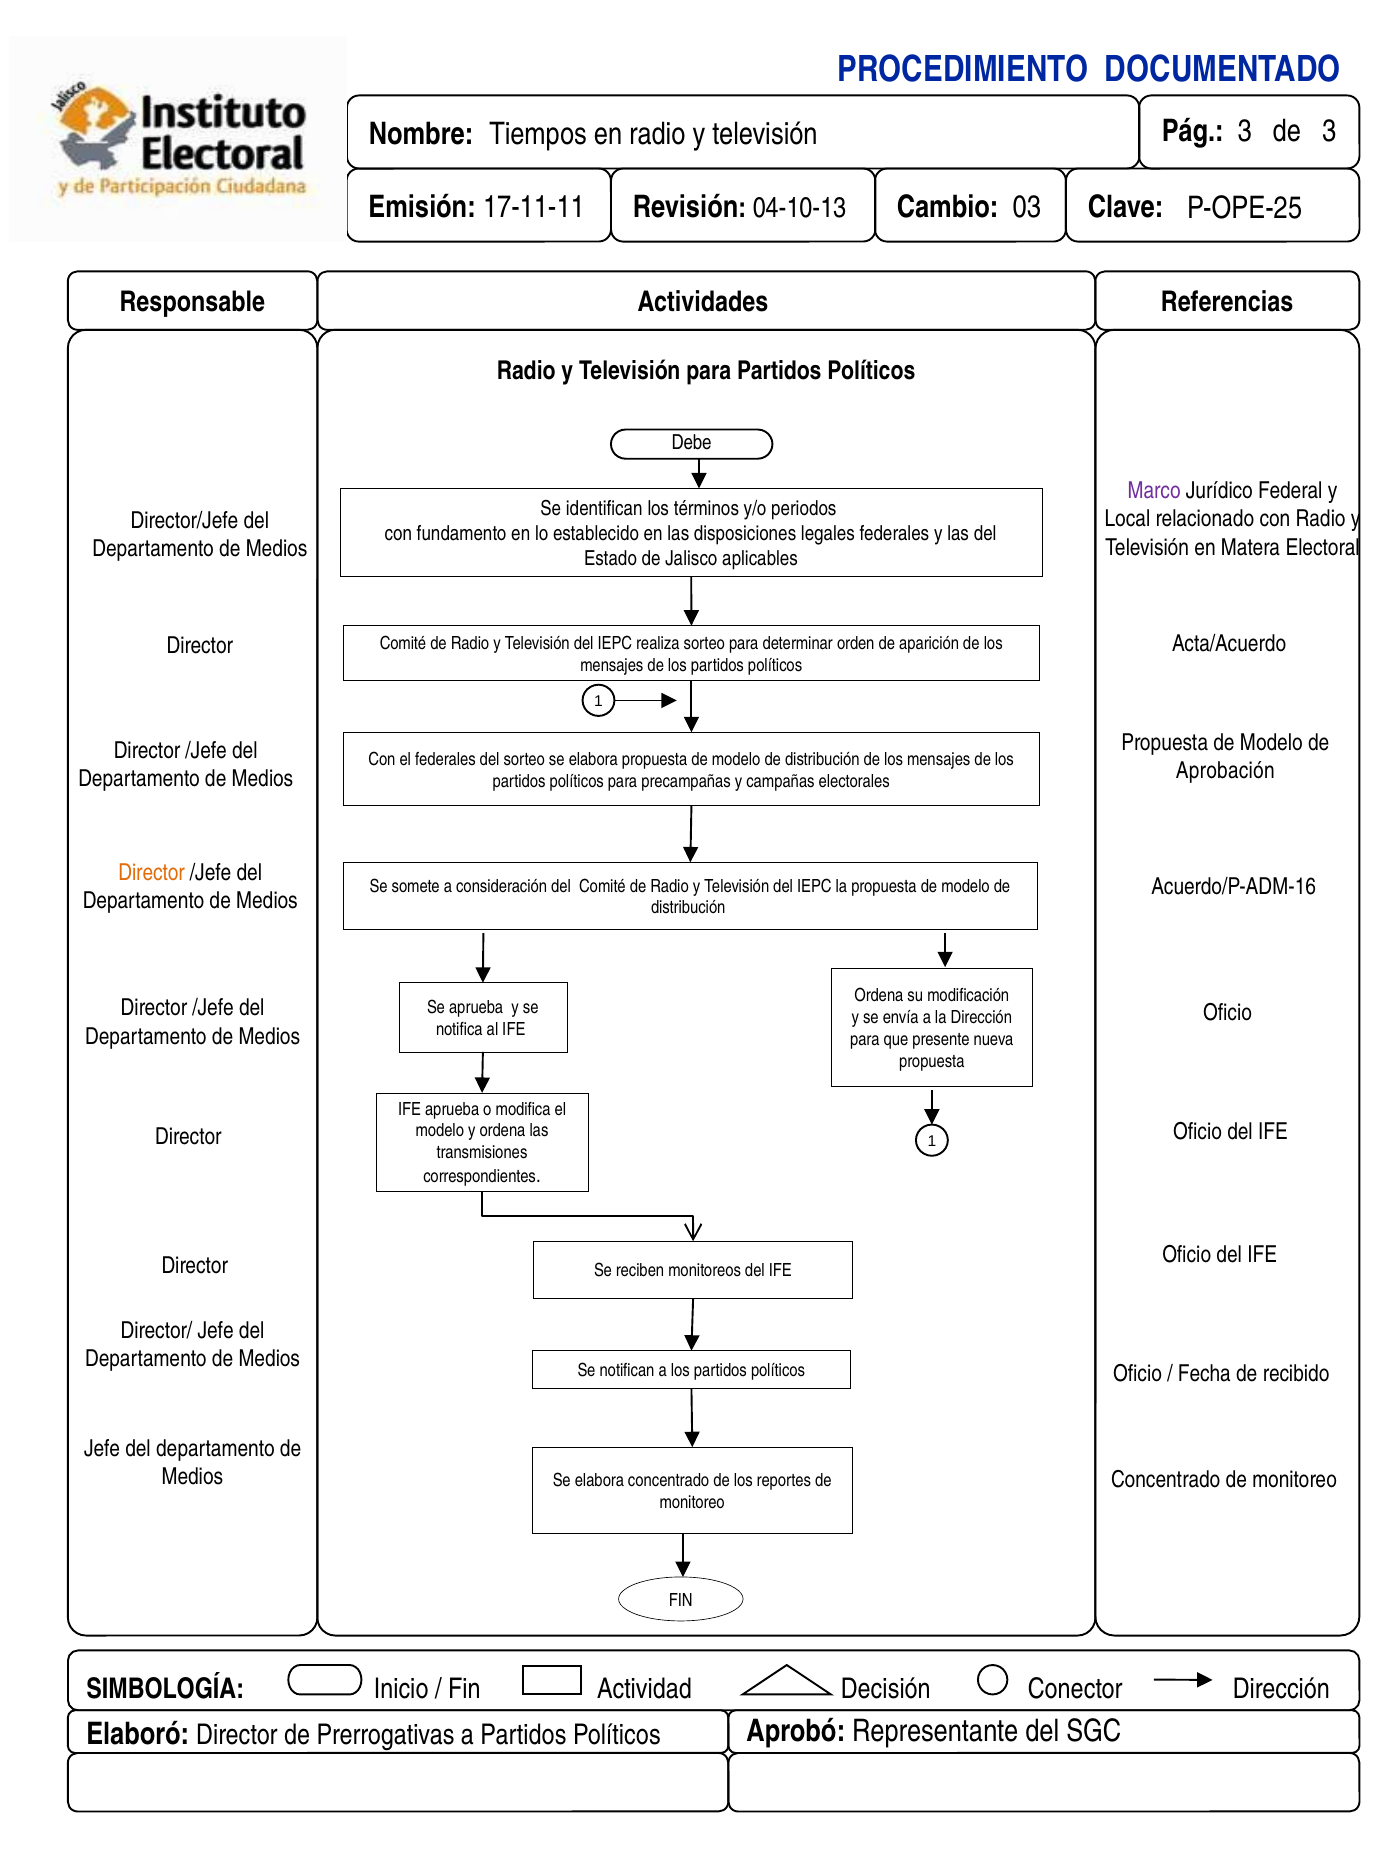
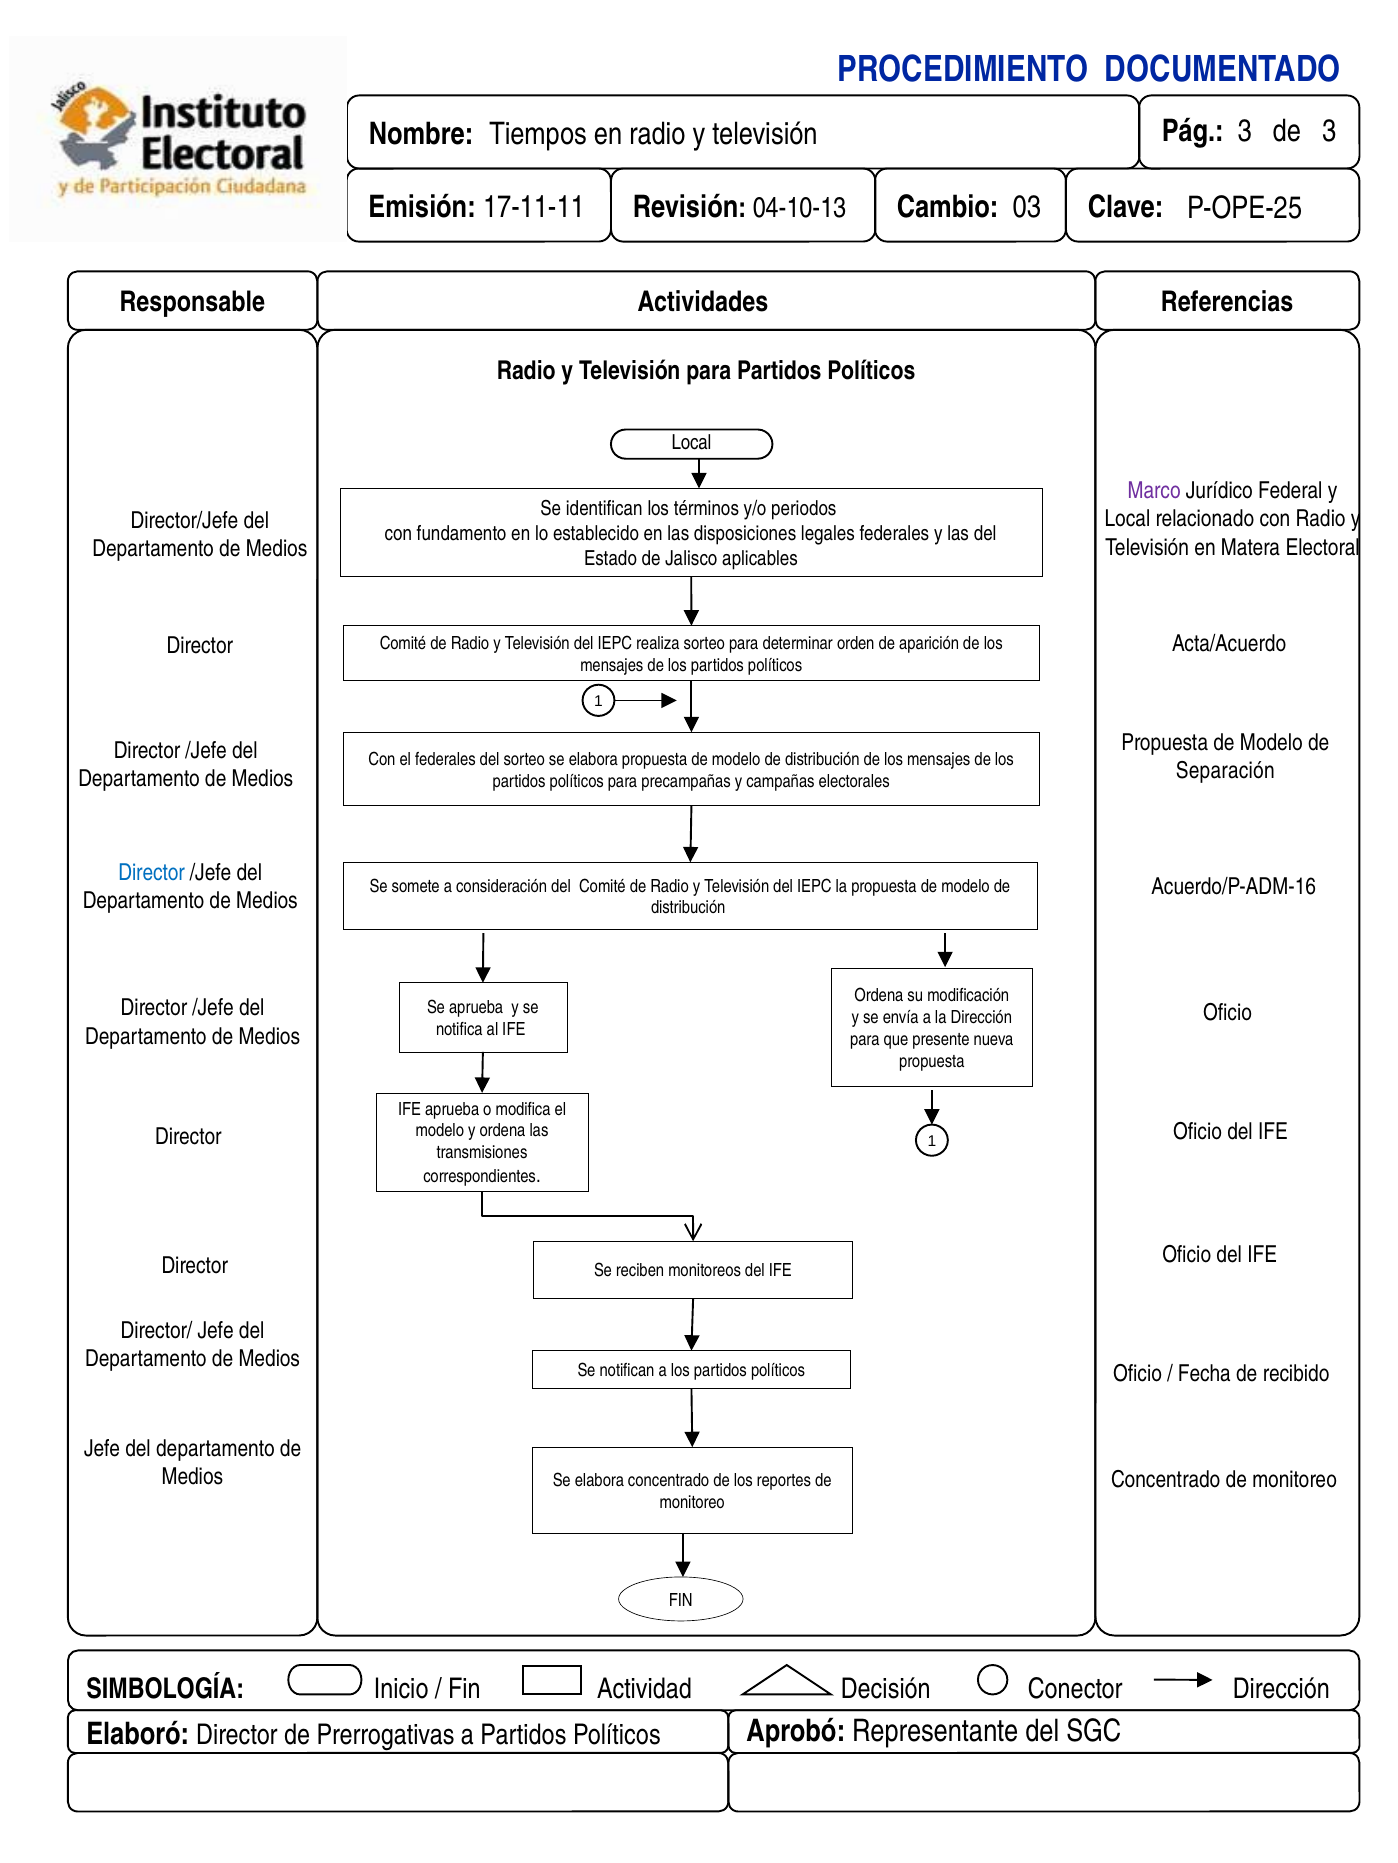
Debe at (692, 443): Debe -> Local
Aprobación: Aprobación -> Separación
Director at (152, 873) colour: orange -> blue
